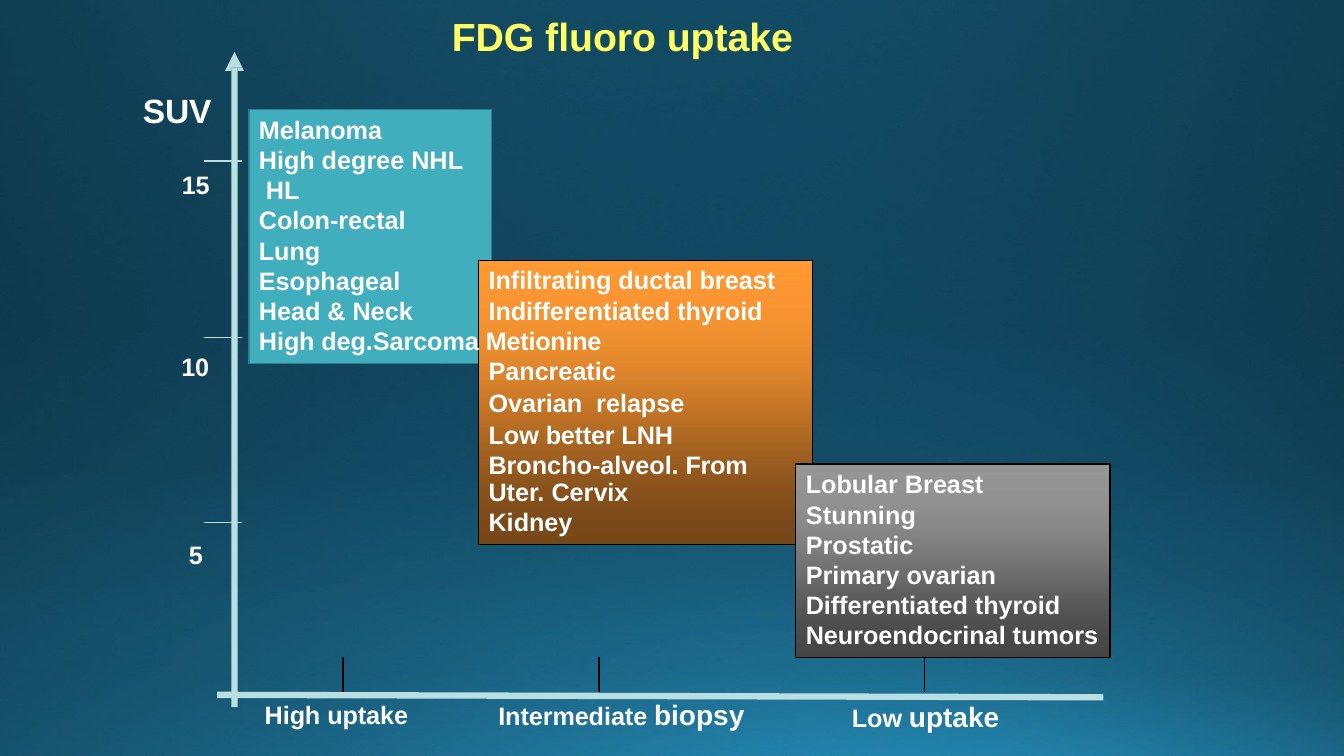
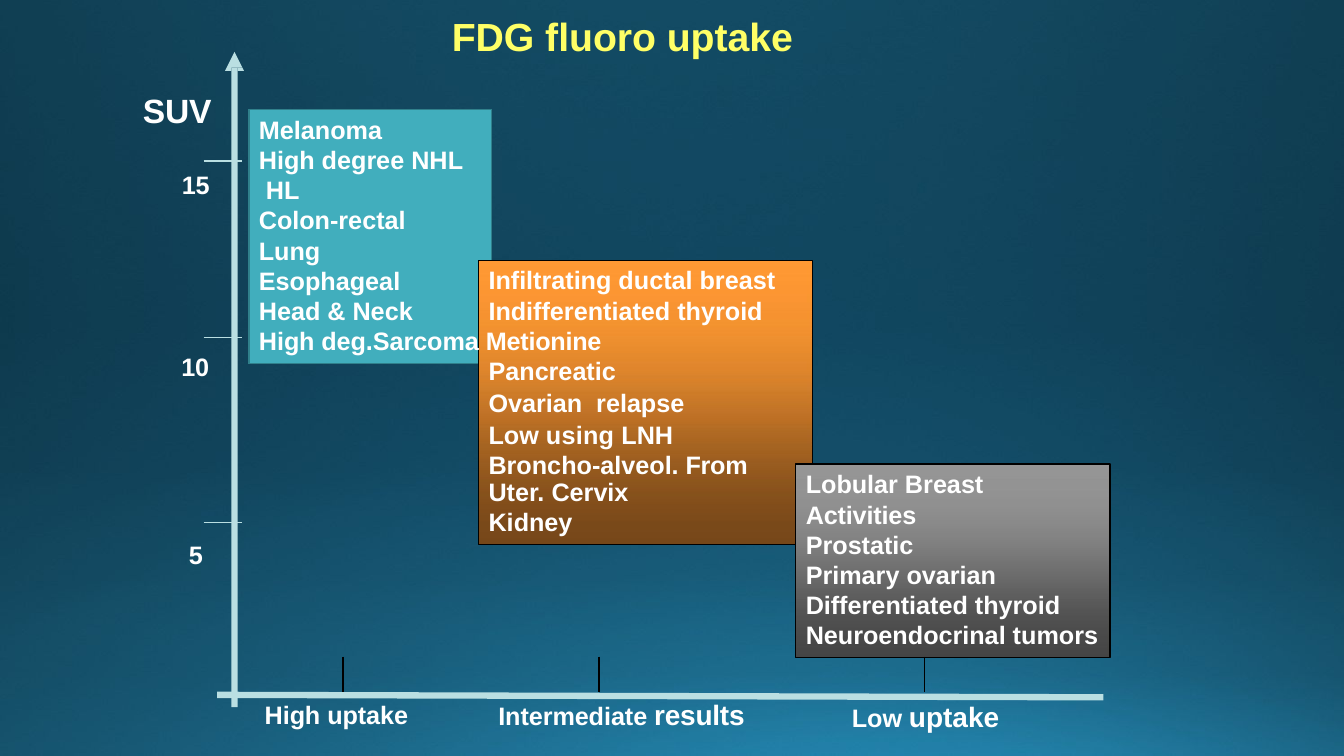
better: better -> using
Stunning: Stunning -> Activities
biopsy: biopsy -> results
